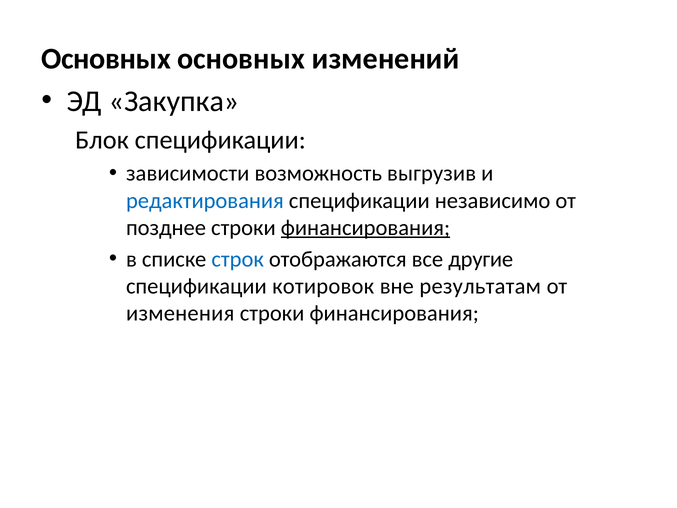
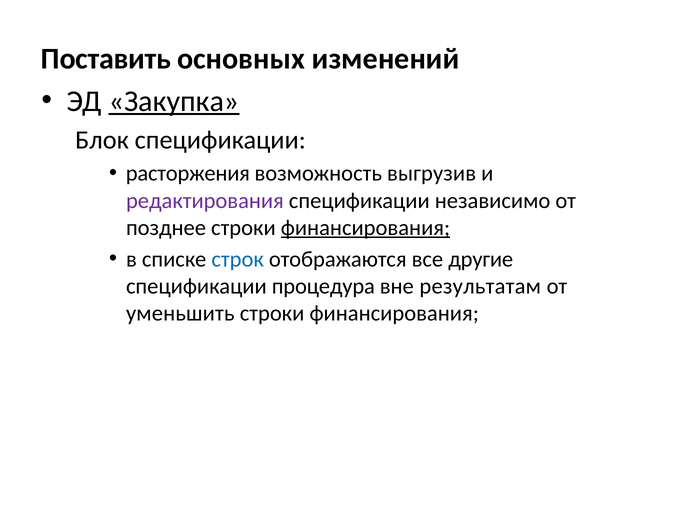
Основных at (106, 59): Основных -> Поставить
Закупка underline: none -> present
зависимости: зависимости -> расторжения
редактирования colour: blue -> purple
котировок: котировок -> процедура
изменения: изменения -> уменьшить
